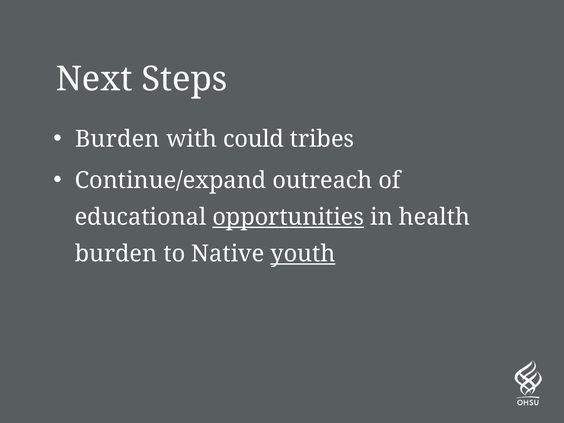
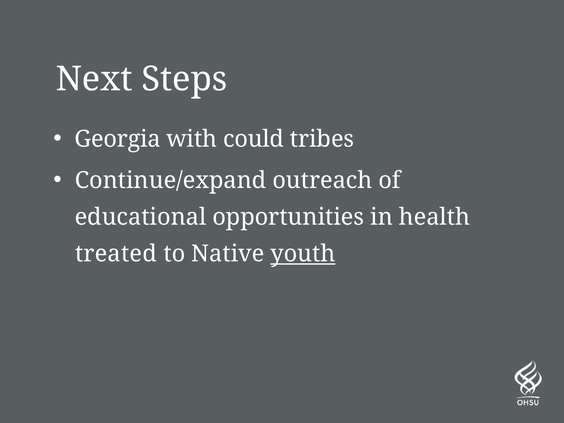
Burden at (117, 139): Burden -> Georgia
opportunities underline: present -> none
burden at (116, 254): burden -> treated
